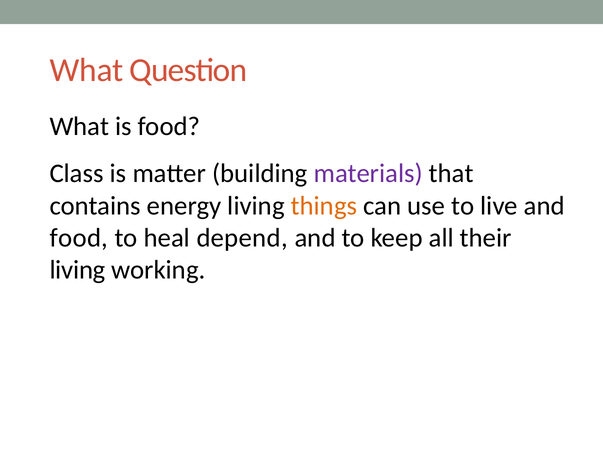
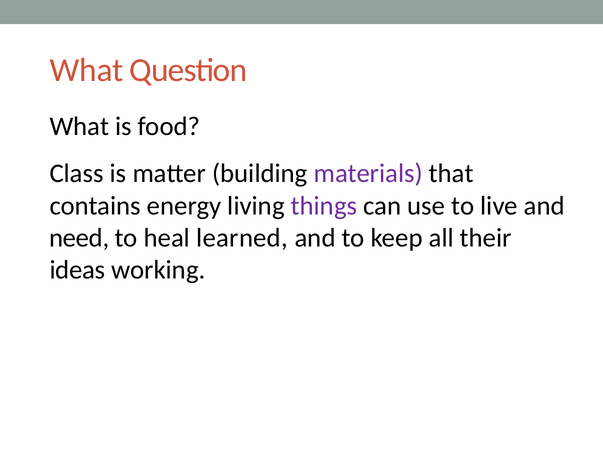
things colour: orange -> purple
food at (79, 238): food -> need
depend: depend -> learned
living at (77, 270): living -> ideas
